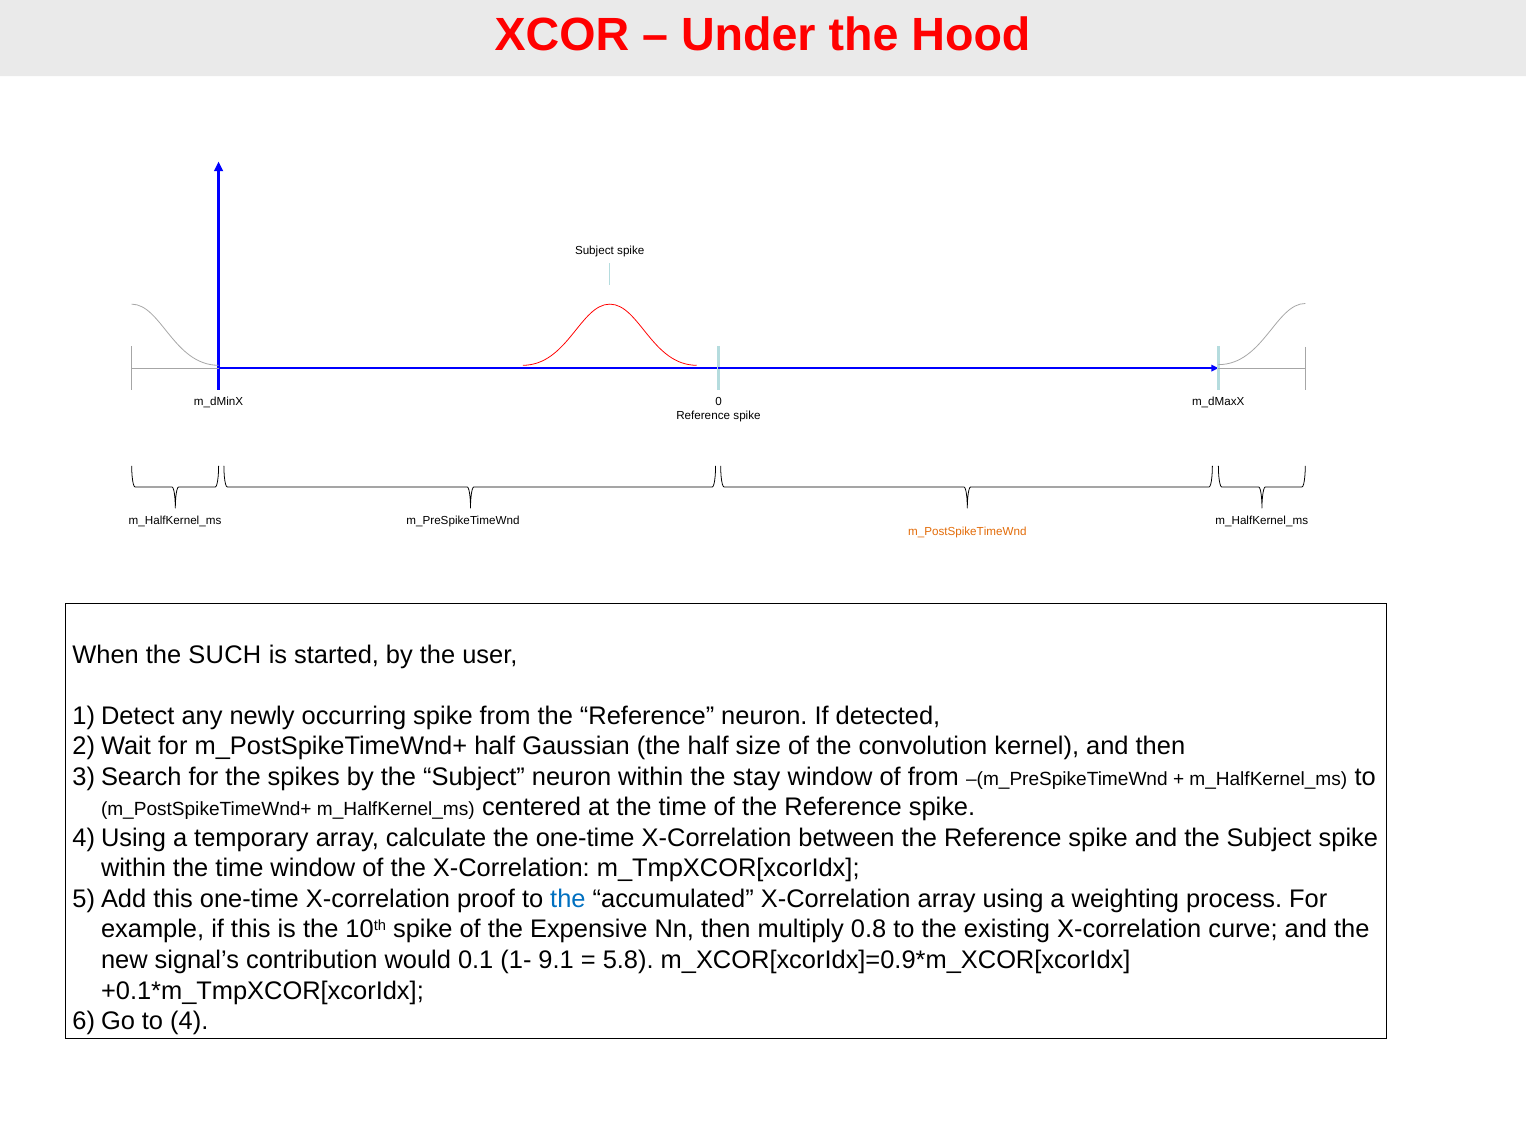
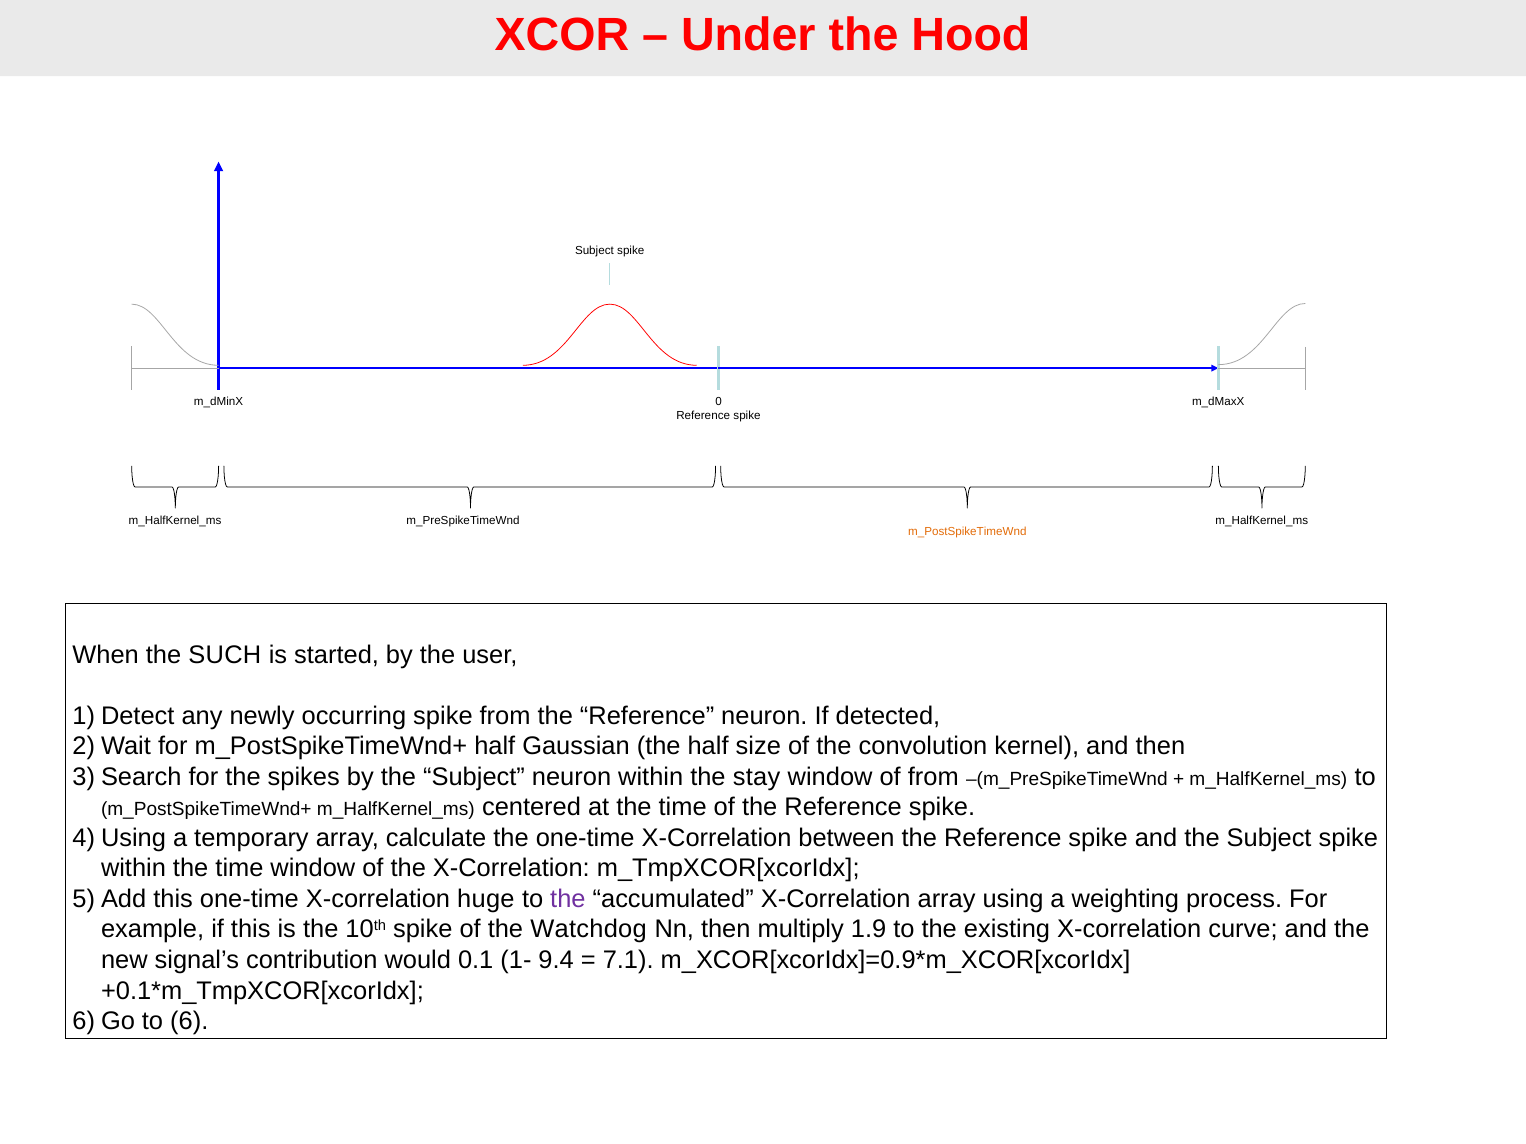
proof: proof -> huge
the at (568, 899) colour: blue -> purple
Expensive: Expensive -> Watchdog
0.8: 0.8 -> 1.9
9.1: 9.1 -> 9.4
5.8: 5.8 -> 7.1
4: 4 -> 6
